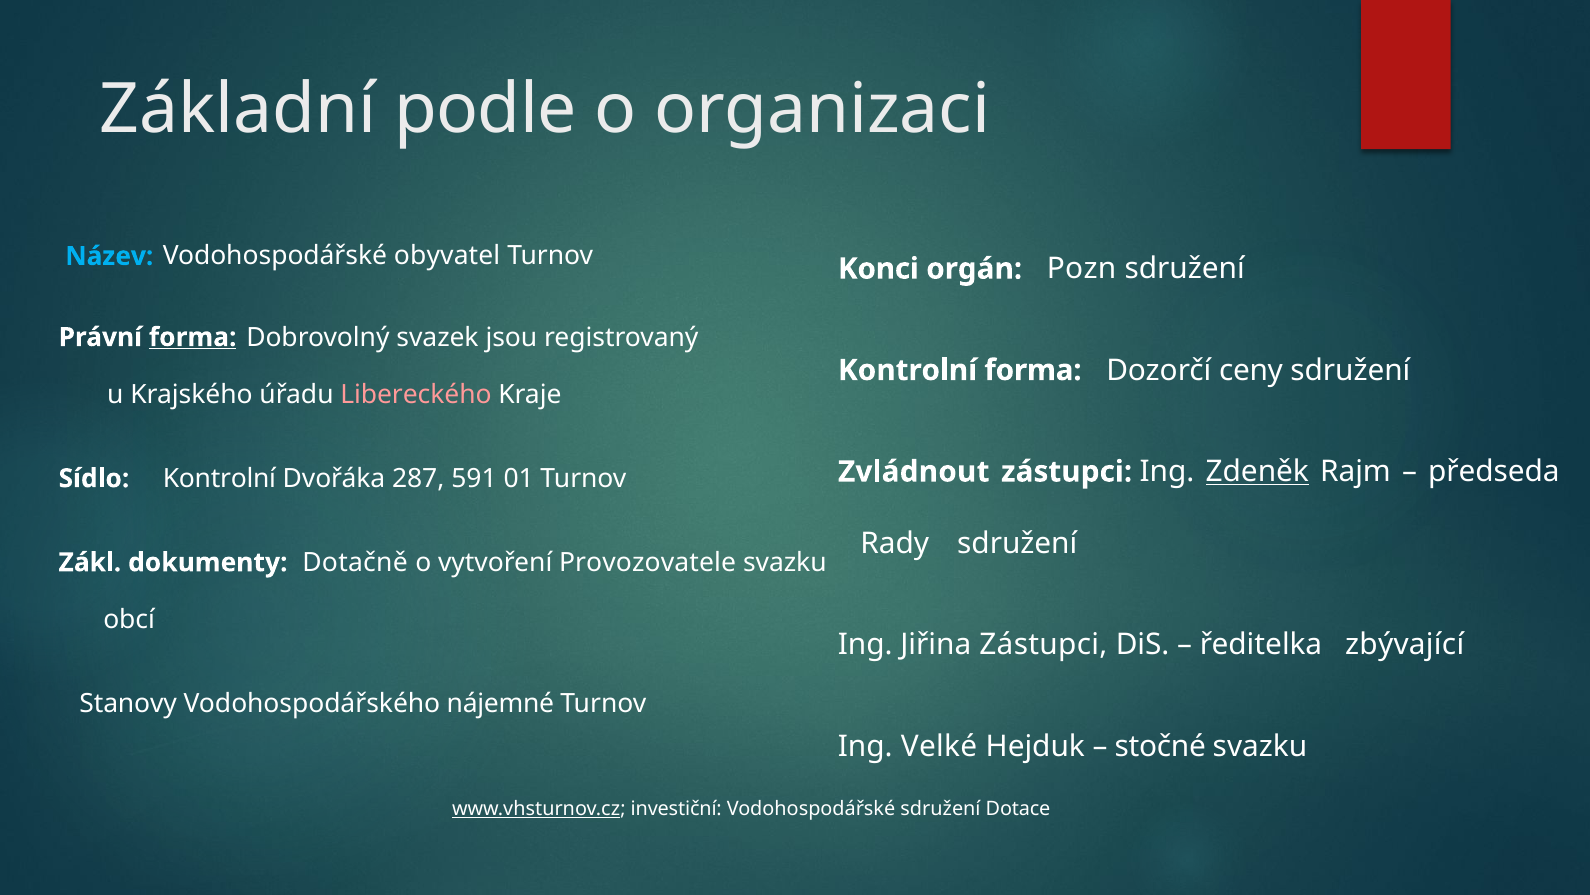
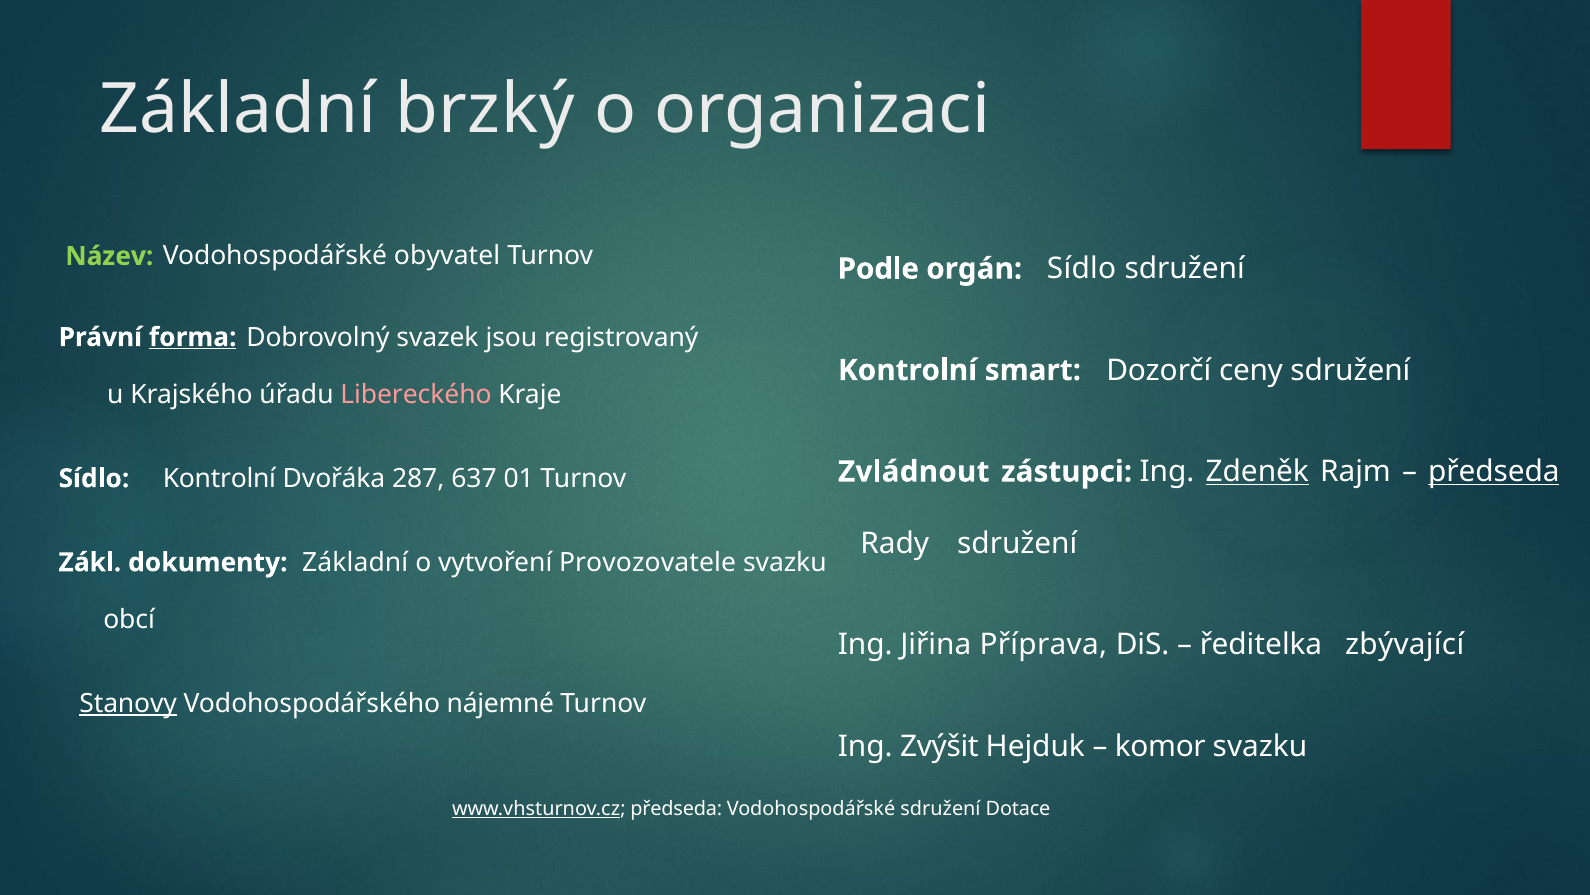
podle: podle -> brzký
Název colour: light blue -> light green
Konci: Konci -> Podle
orgán Pozn: Pozn -> Sídlo
Kontrolní forma: forma -> smart
předseda at (1494, 471) underline: none -> present
591: 591 -> 637
dokumenty Dotačně: Dotačně -> Základní
Jiřina Zástupci: Zástupci -> Příprava
Stanovy underline: none -> present
Velké: Velké -> Zvýšit
stočné: stočné -> komor
www.vhsturnov.cz investiční: investiční -> předseda
